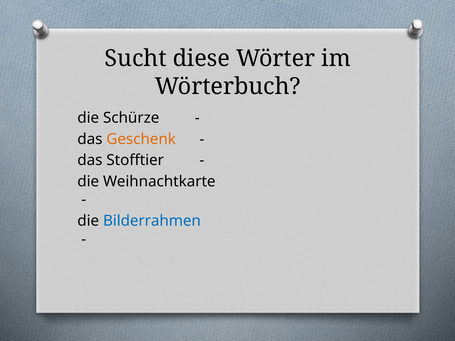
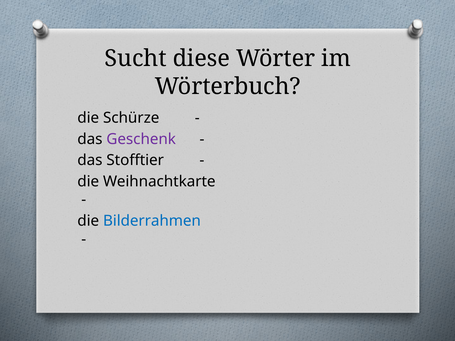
Geschenk colour: orange -> purple
